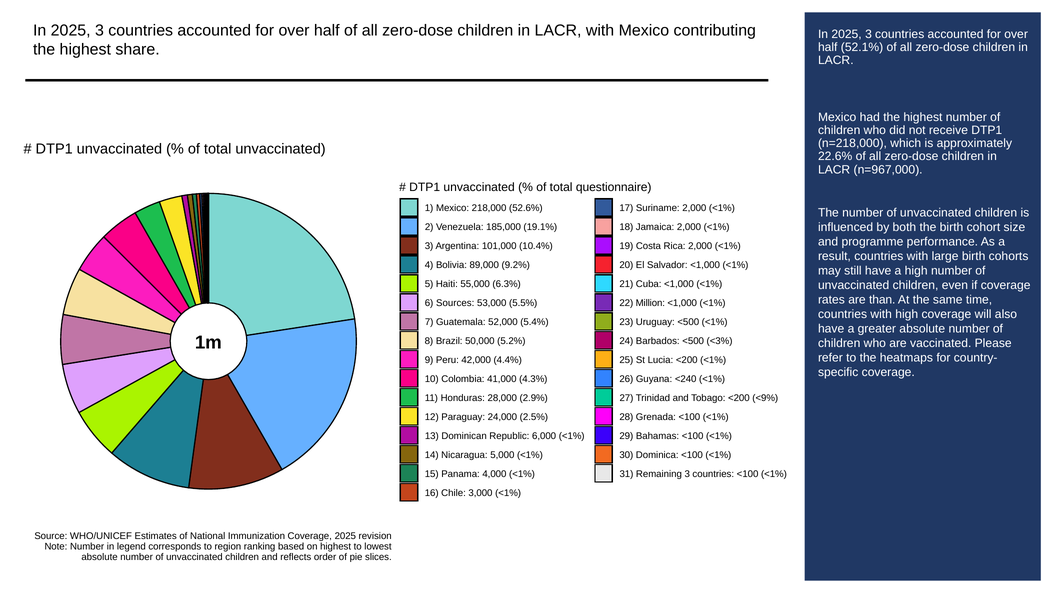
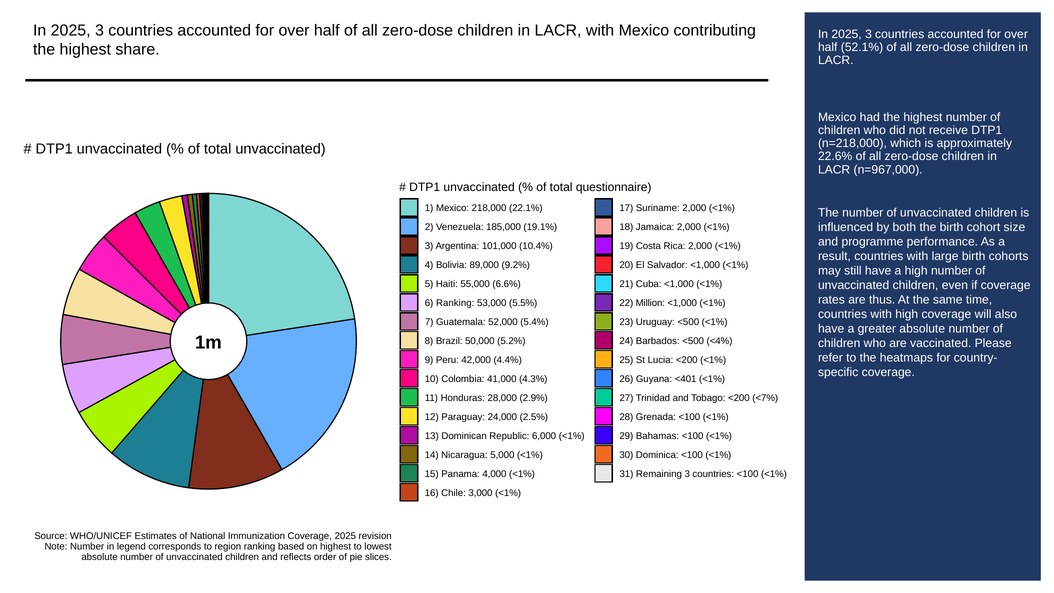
52.6%: 52.6% -> 22.1%
6.3%: 6.3% -> 6.6%
than: than -> thus
6 Sources: Sources -> Ranking
<3%: <3% -> <4%
<240: <240 -> <401
<9%: <9% -> <7%
